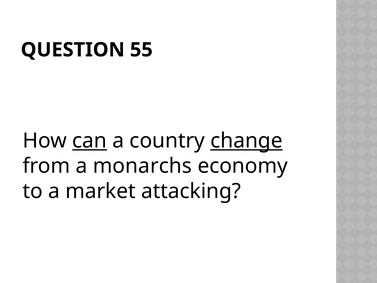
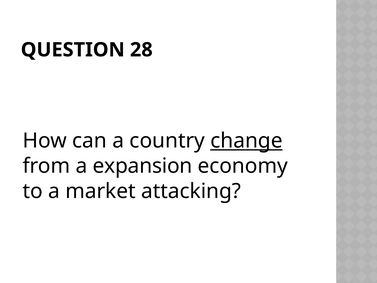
55: 55 -> 28
can underline: present -> none
monarchs: monarchs -> expansion
